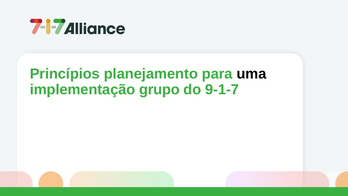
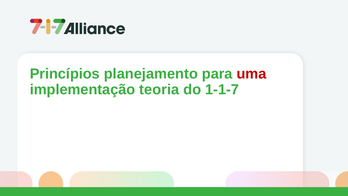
uma colour: black -> red
grupo: grupo -> teoria
9-1-7: 9-1-7 -> 1-1-7
